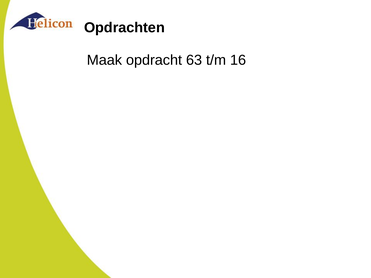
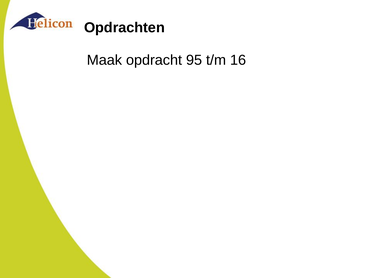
63: 63 -> 95
